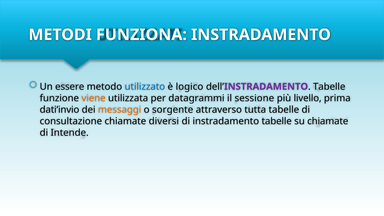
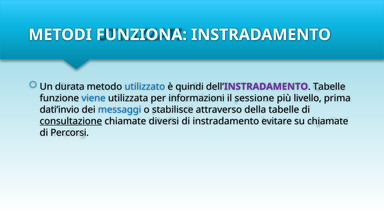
essere: essere -> durata
logico: logico -> quindi
viene colour: orange -> blue
datagrammi: datagrammi -> informazioni
messaggi colour: orange -> blue
sorgente: sorgente -> stabilisce
tutta: tutta -> della
consultazione underline: none -> present
instradamento tabelle: tabelle -> evitare
Intende: Intende -> Percorsi
